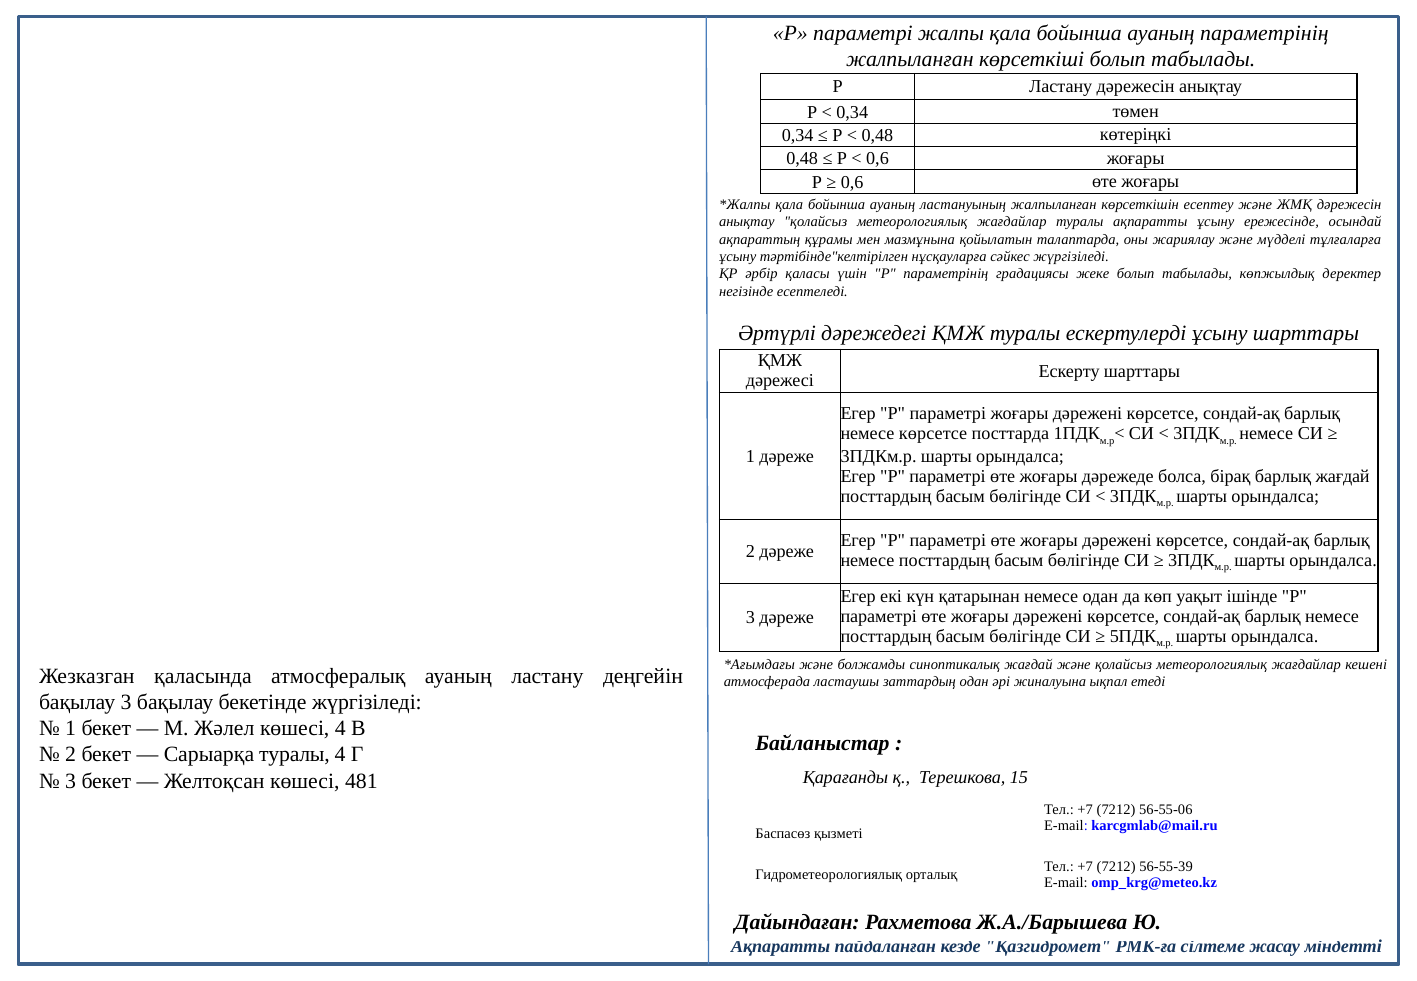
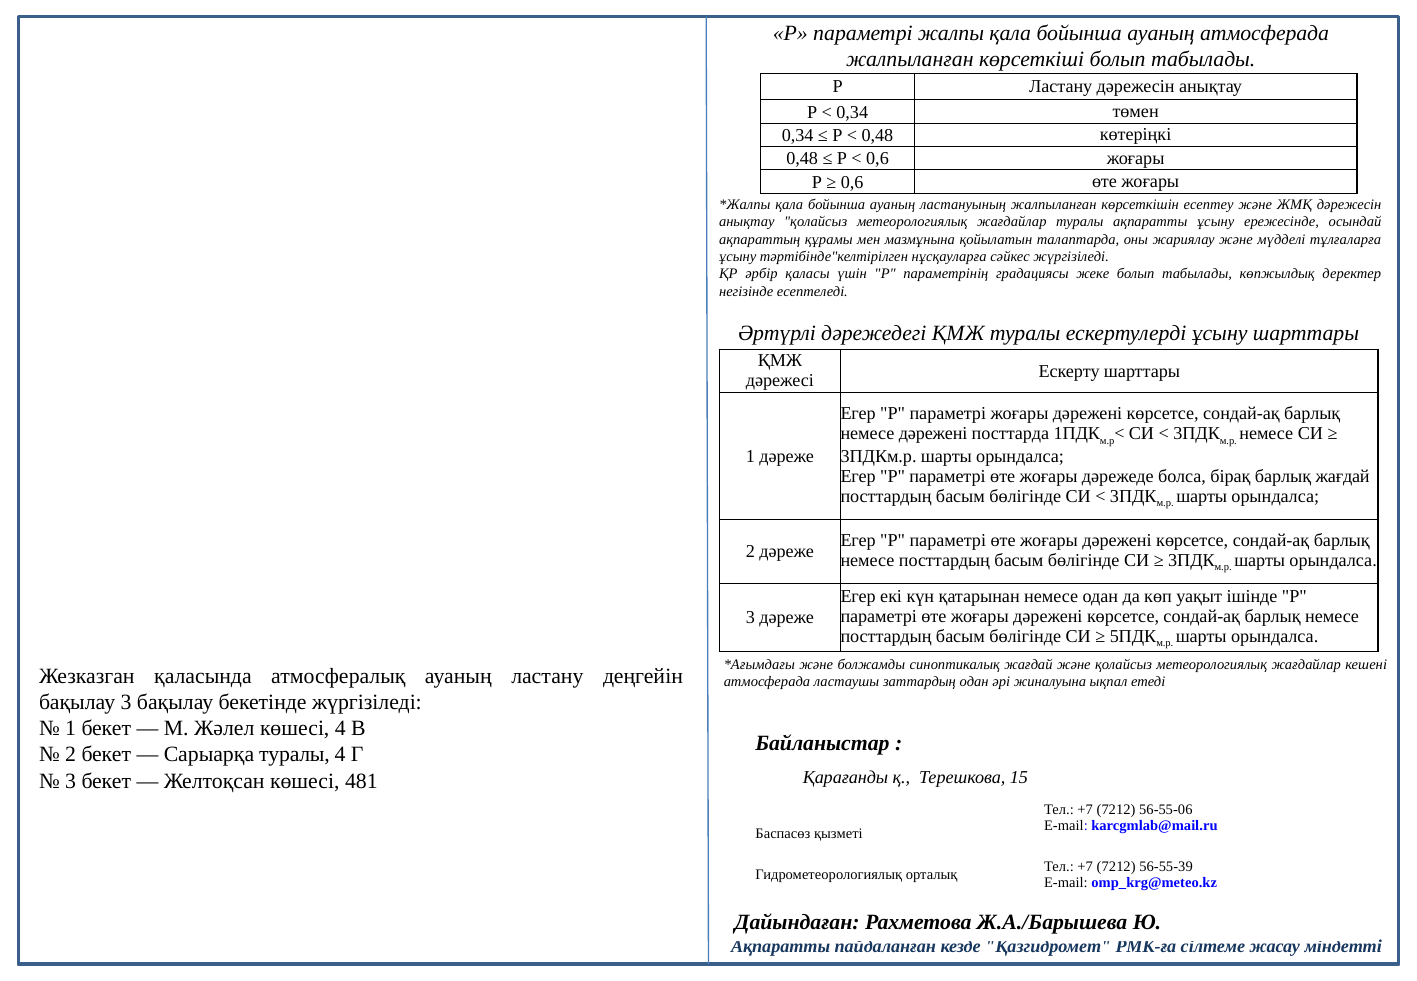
ауаның параметрінің: параметрінің -> атмосферада
немесе көрсетсе: көрсетсе -> дәрежені
